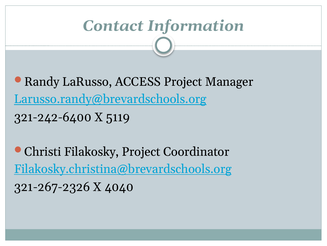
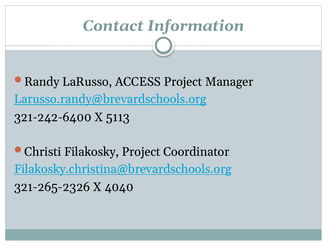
5119: 5119 -> 5113
321-267-2326: 321-267-2326 -> 321-265-2326
